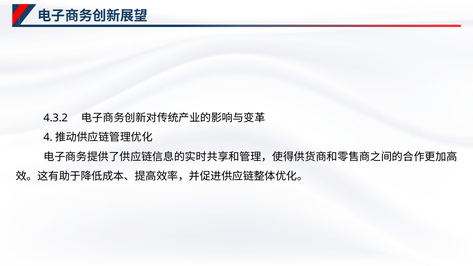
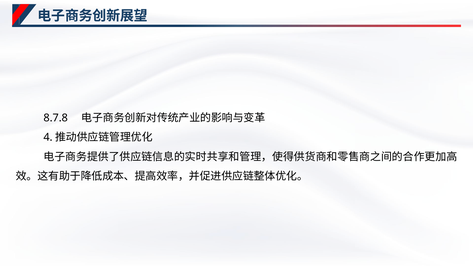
4.3.2: 4.3.2 -> 8.7.8
